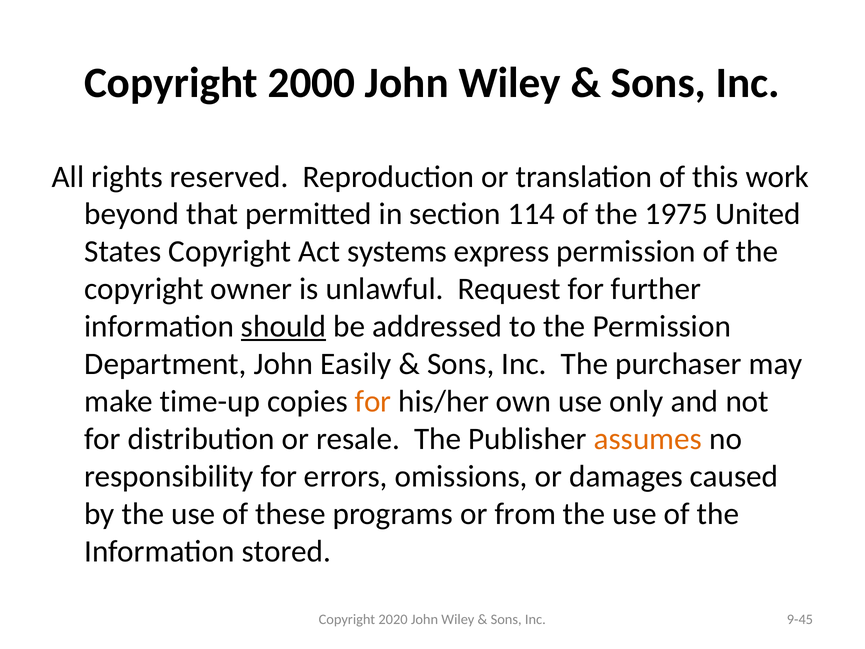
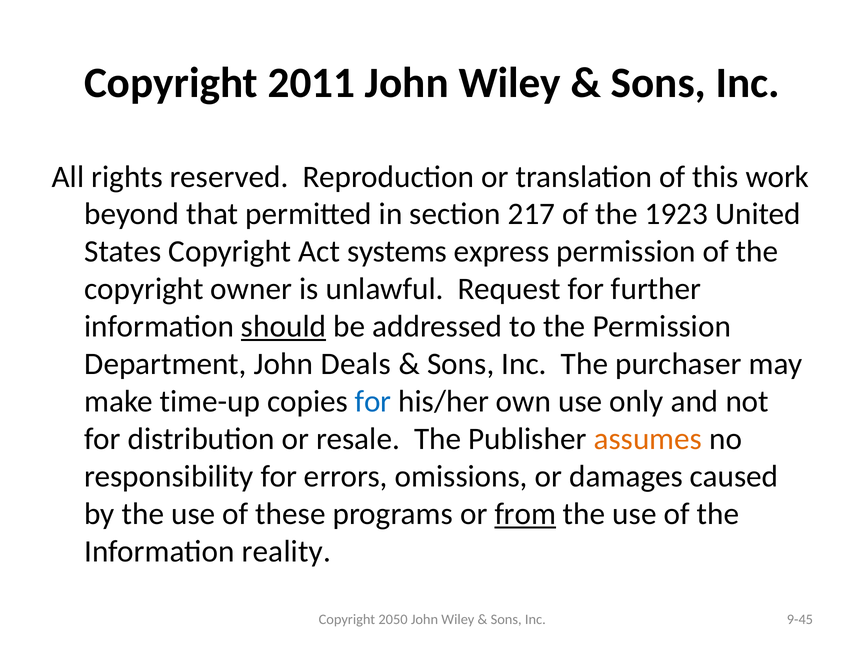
2000: 2000 -> 2011
114: 114 -> 217
1975: 1975 -> 1923
Easily: Easily -> Deals
for at (373, 401) colour: orange -> blue
from underline: none -> present
stored: stored -> reality
2020: 2020 -> 2050
